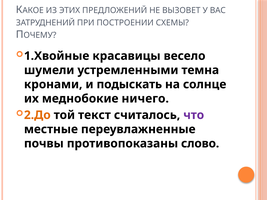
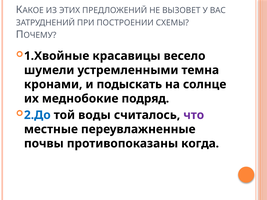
ничего: ничего -> подряд
2.До colour: orange -> blue
текст: текст -> воды
слово: слово -> когда
